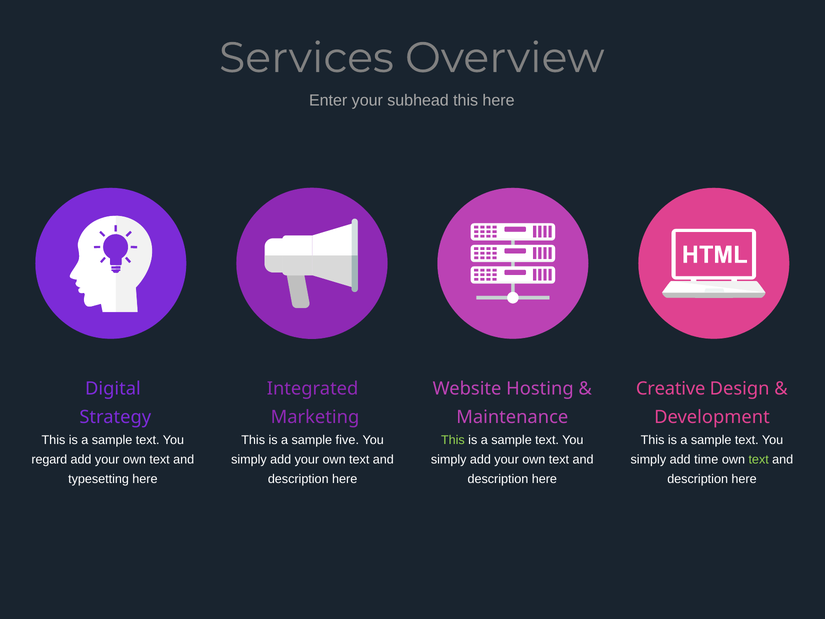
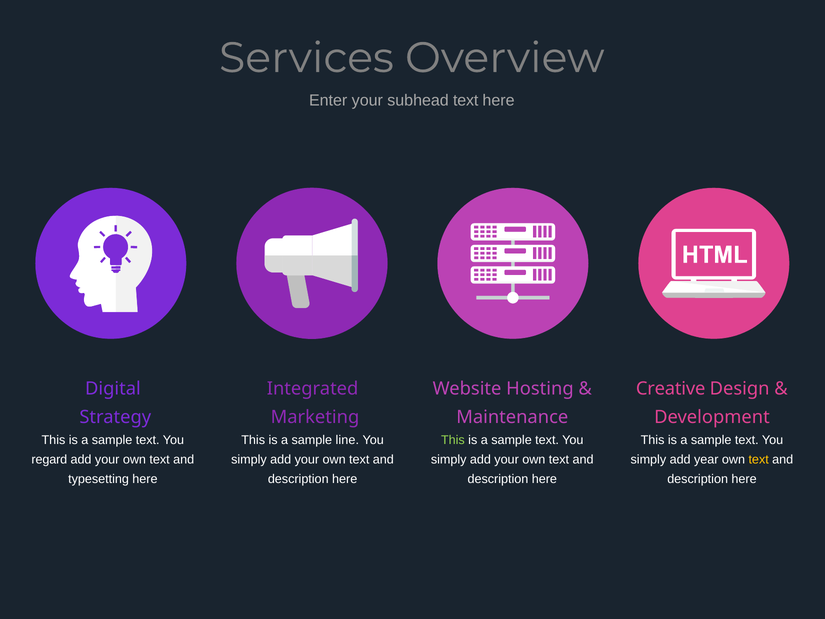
subhead this: this -> text
five: five -> line
time: time -> year
text at (759, 459) colour: light green -> yellow
